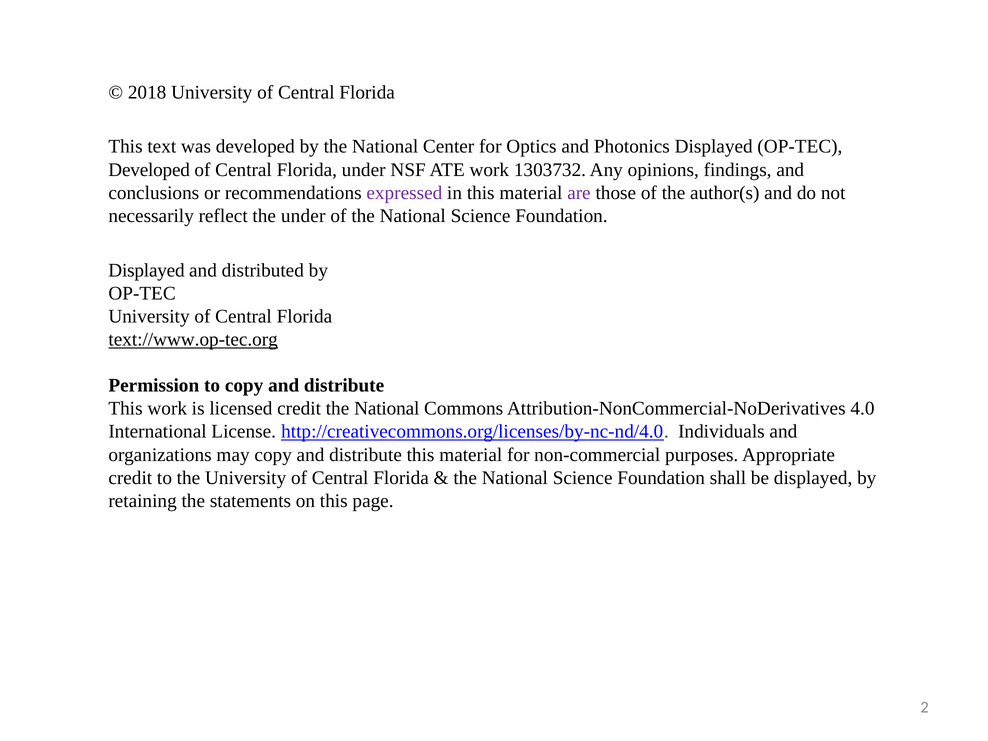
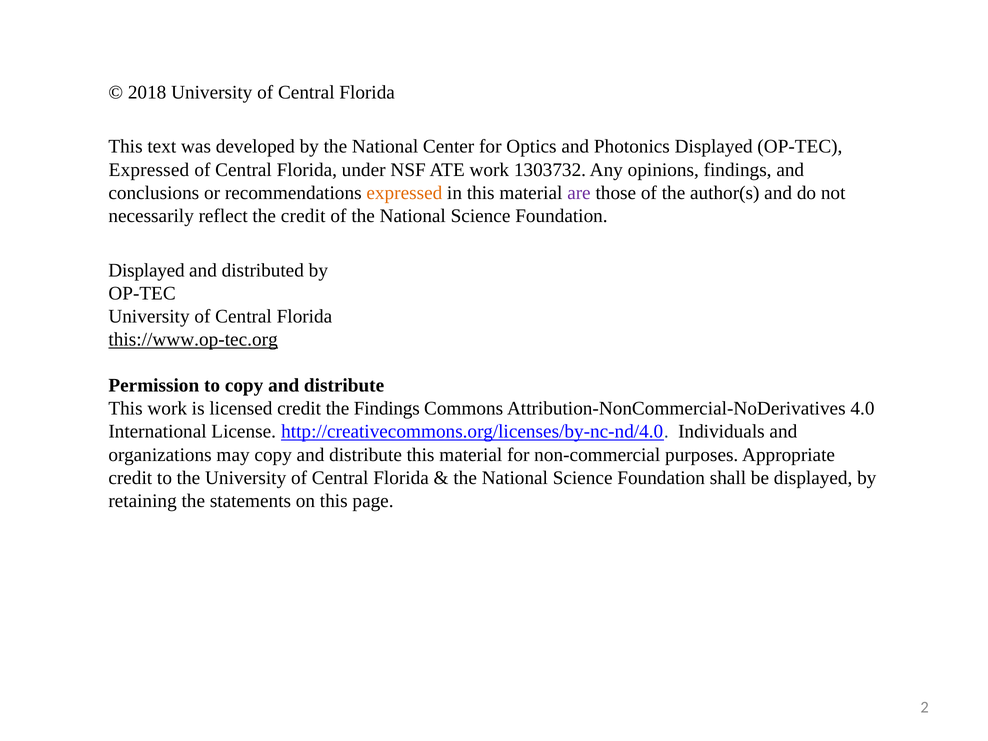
Developed at (149, 170): Developed -> Expressed
expressed at (404, 193) colour: purple -> orange
the under: under -> credit
text://www.op-tec.org: text://www.op-tec.org -> this://www.op-tec.org
National at (387, 409): National -> Findings
